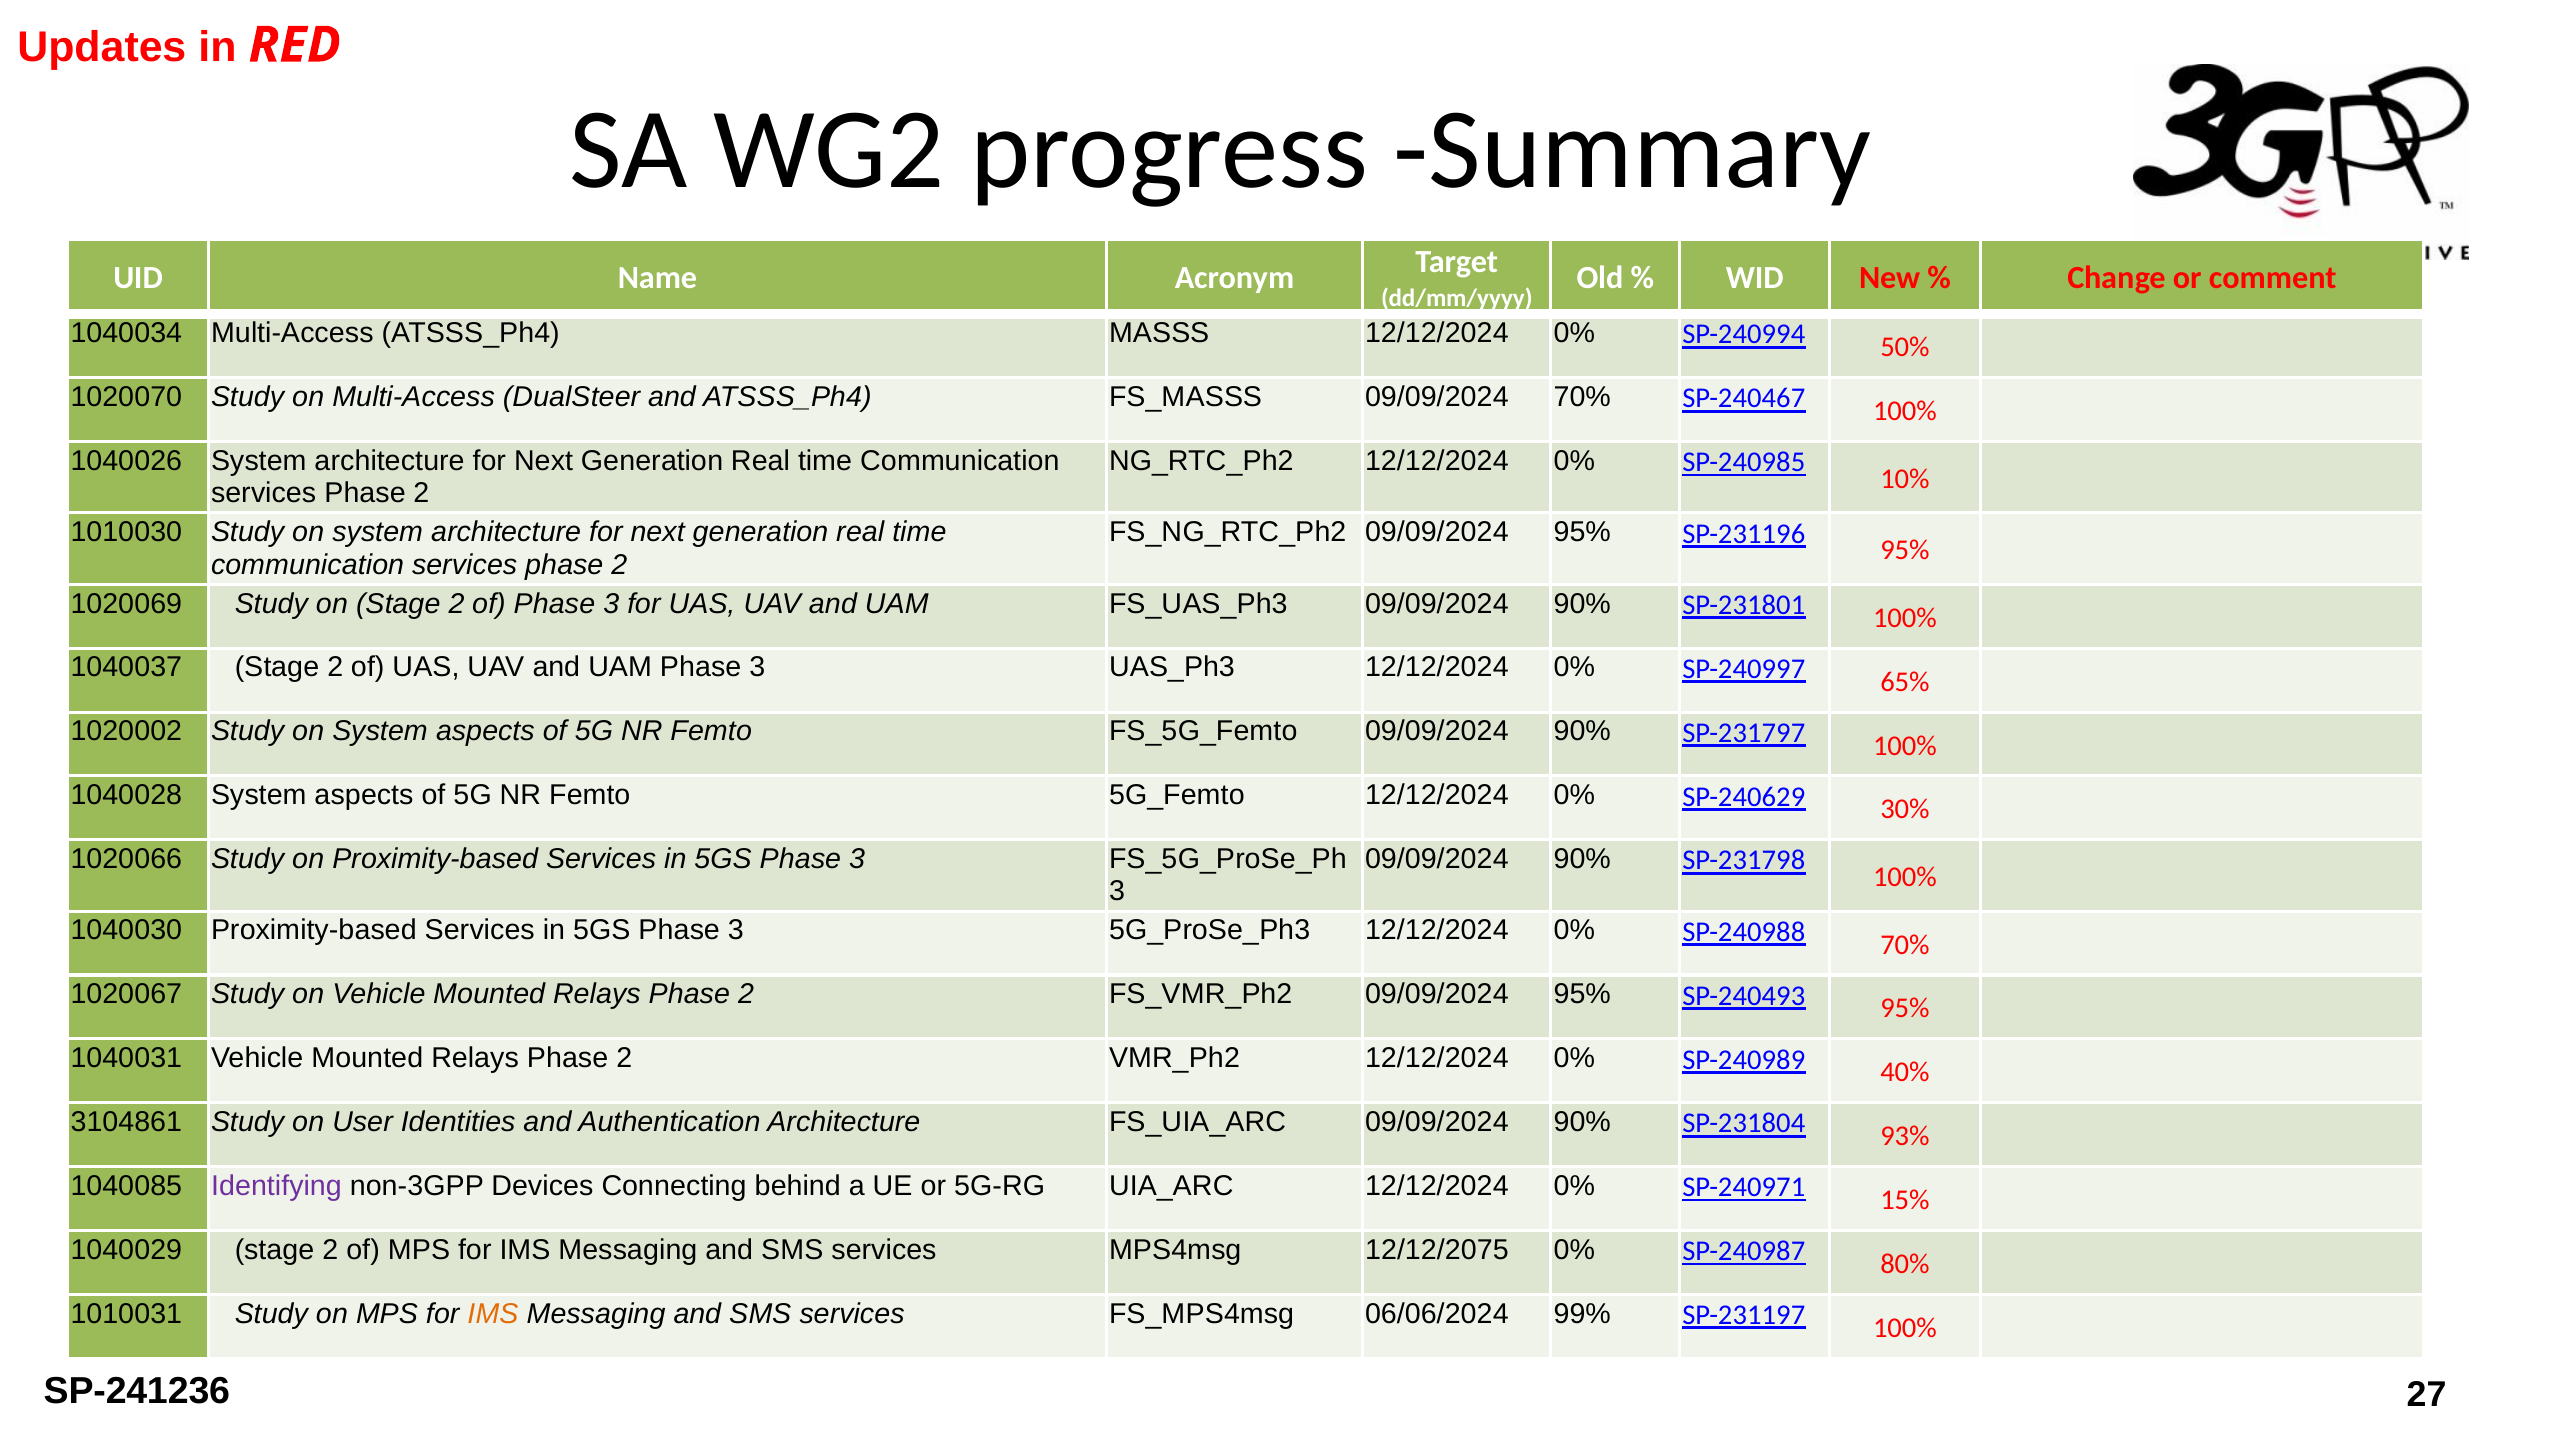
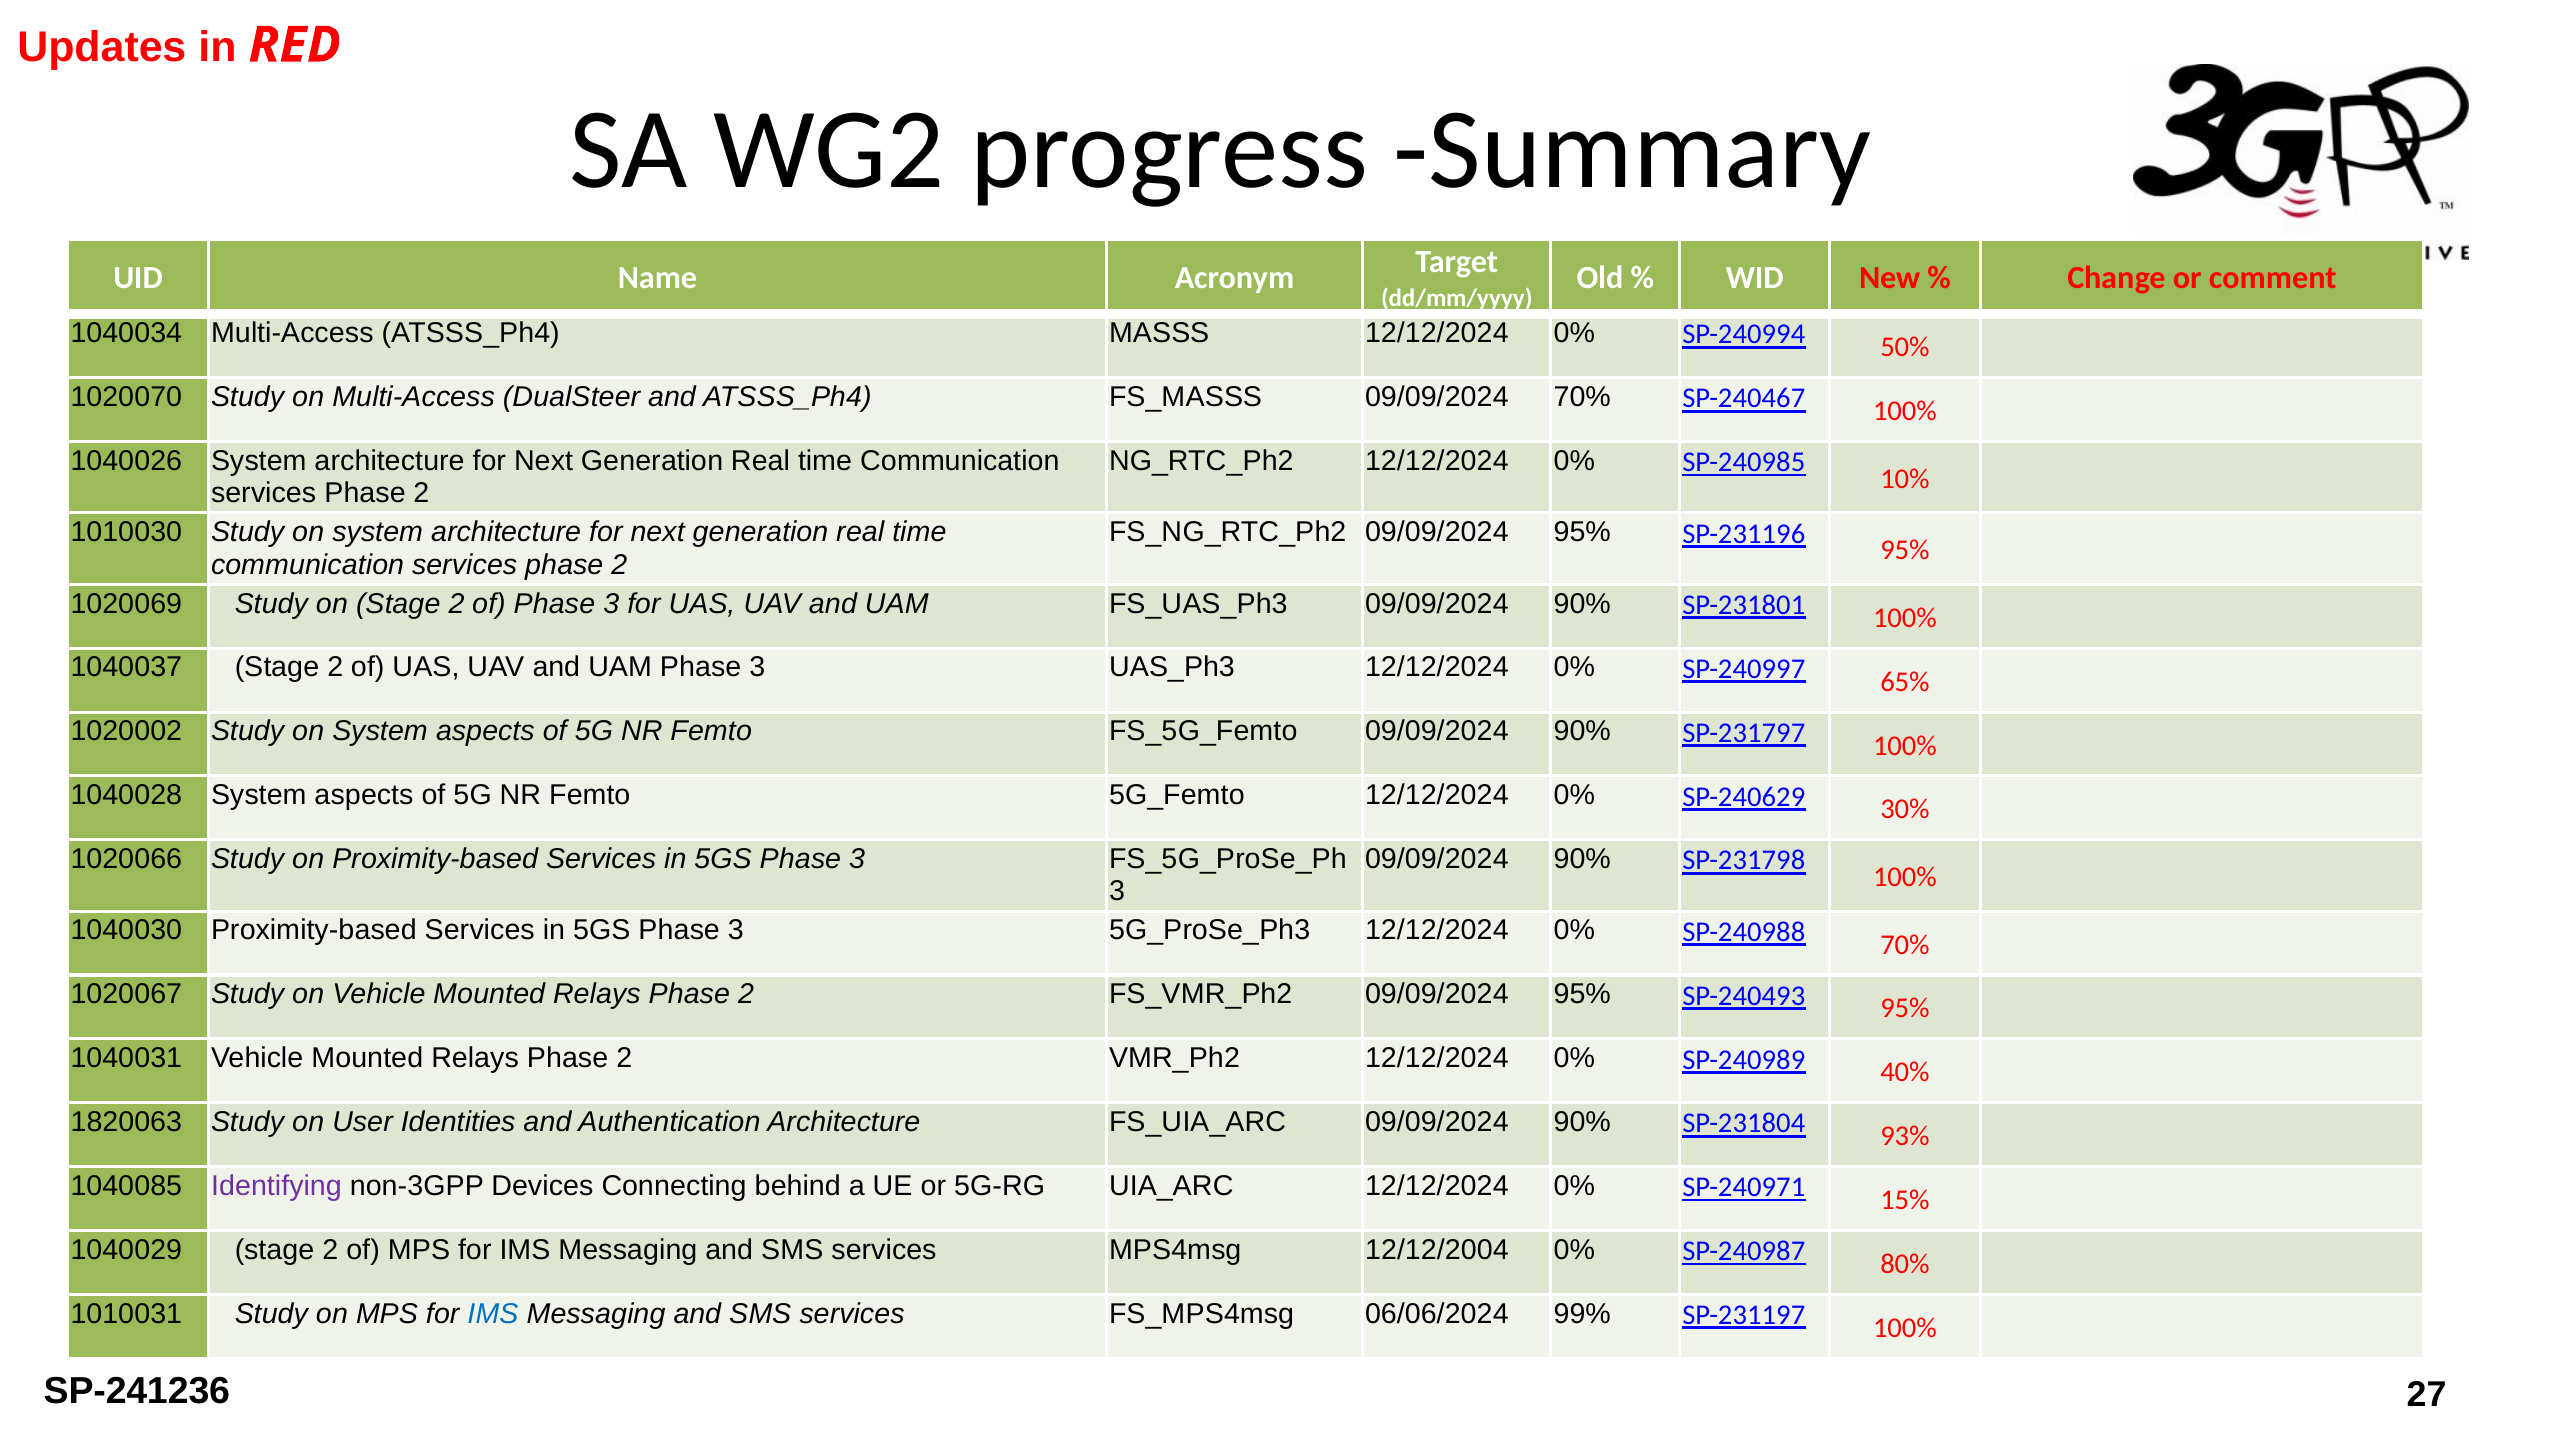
3104861: 3104861 -> 1820063
12/12/2075: 12/12/2075 -> 12/12/2004
IMS at (493, 1314) colour: orange -> blue
